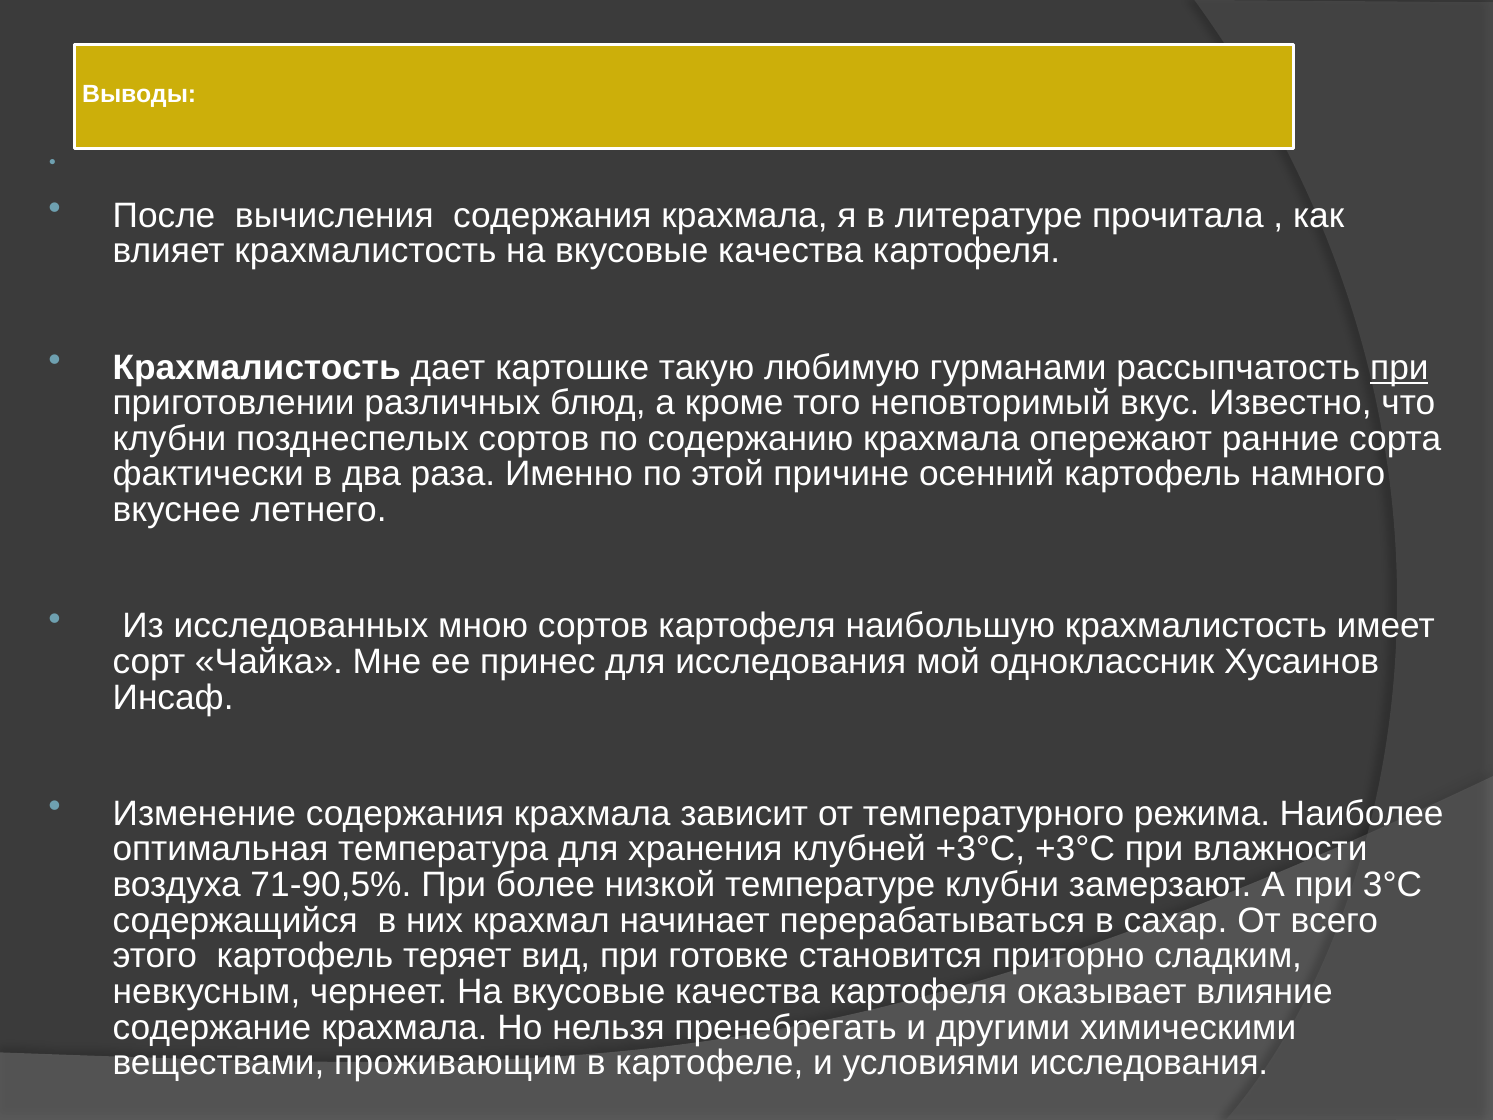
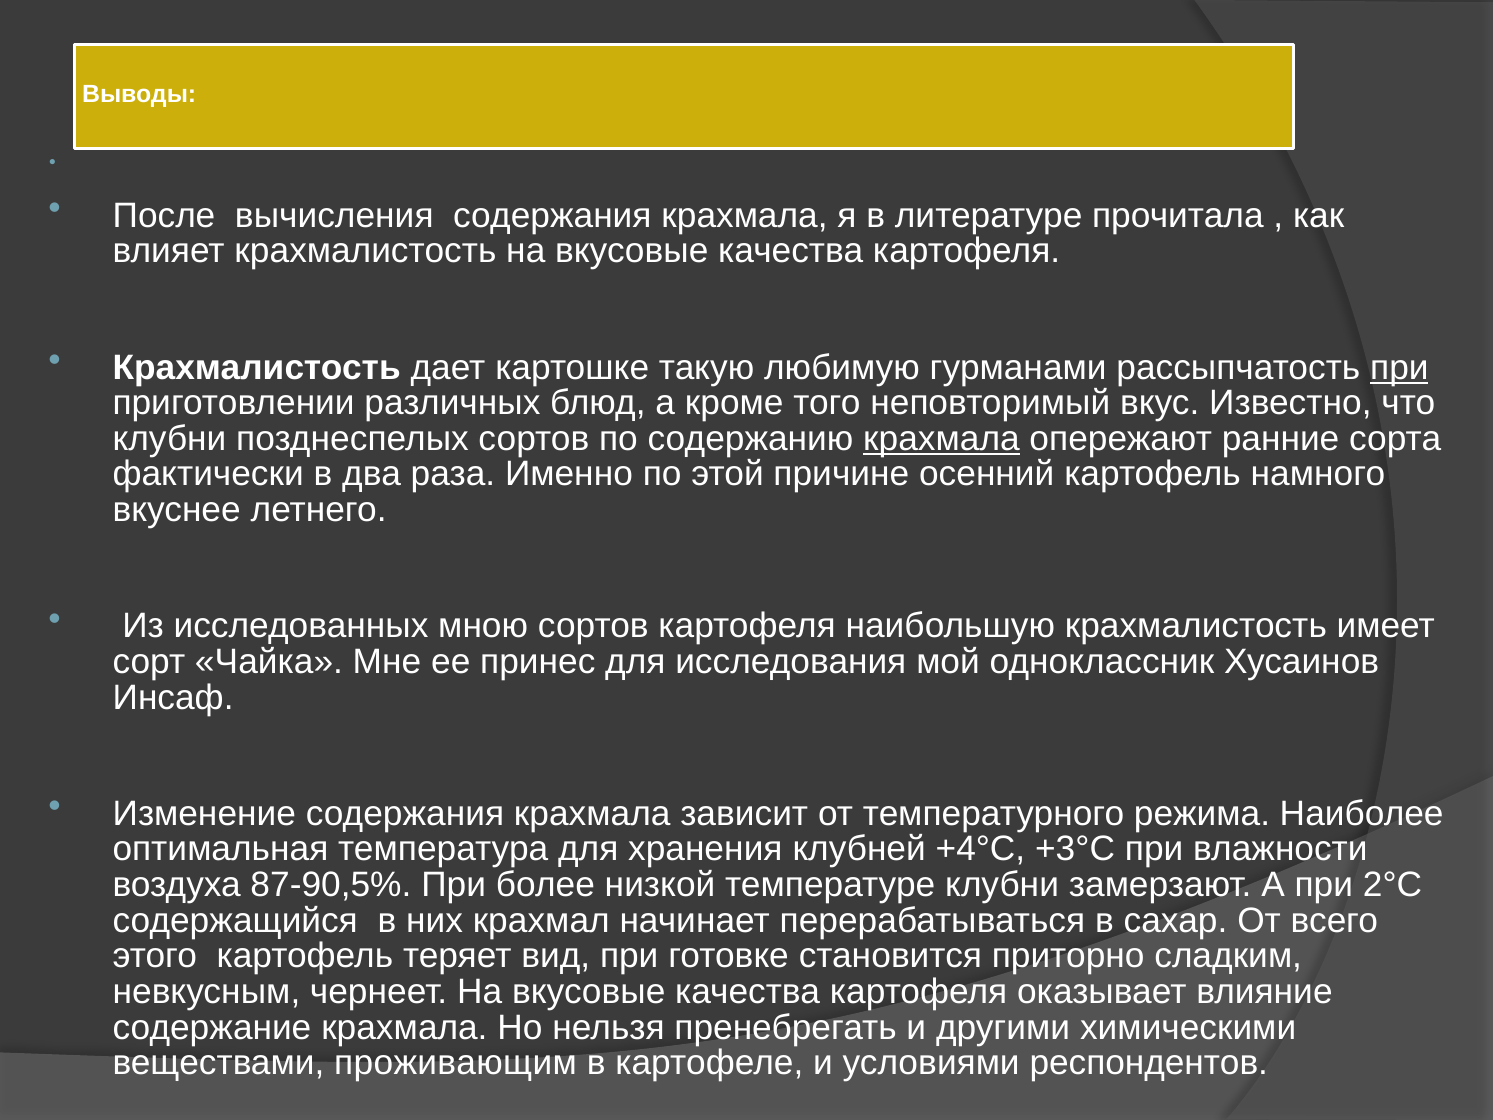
крахмала at (941, 439) underline: none -> present
клубней +3°С: +3°С -> +4°С
71-90,5%: 71-90,5% -> 87-90,5%
3°С: 3°С -> 2°С
условиями исследования: исследования -> респондентов
